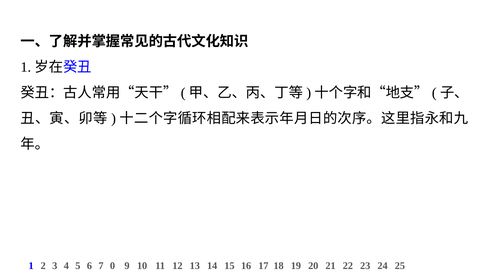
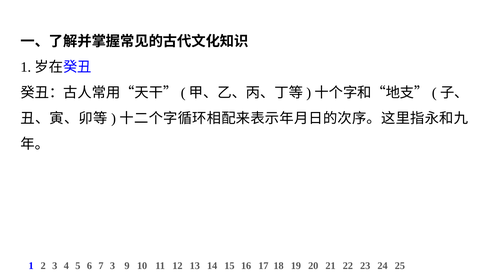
7 0: 0 -> 3
